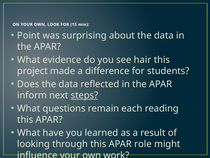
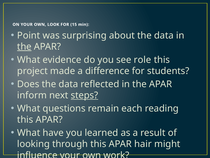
the at (24, 47) underline: none -> present
hair: hair -> role
role: role -> hair
